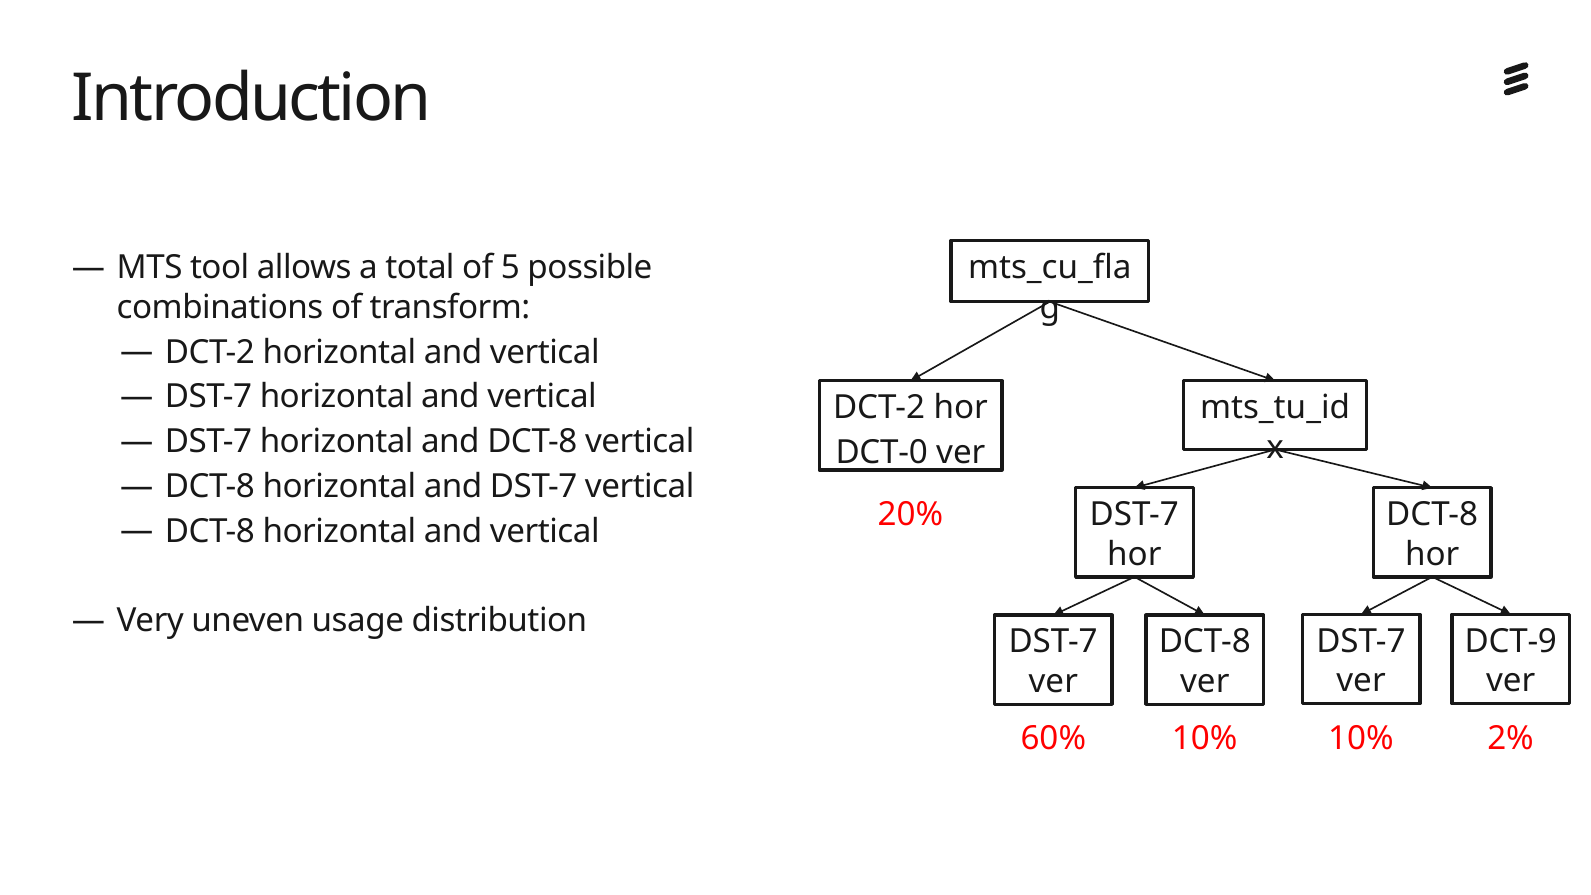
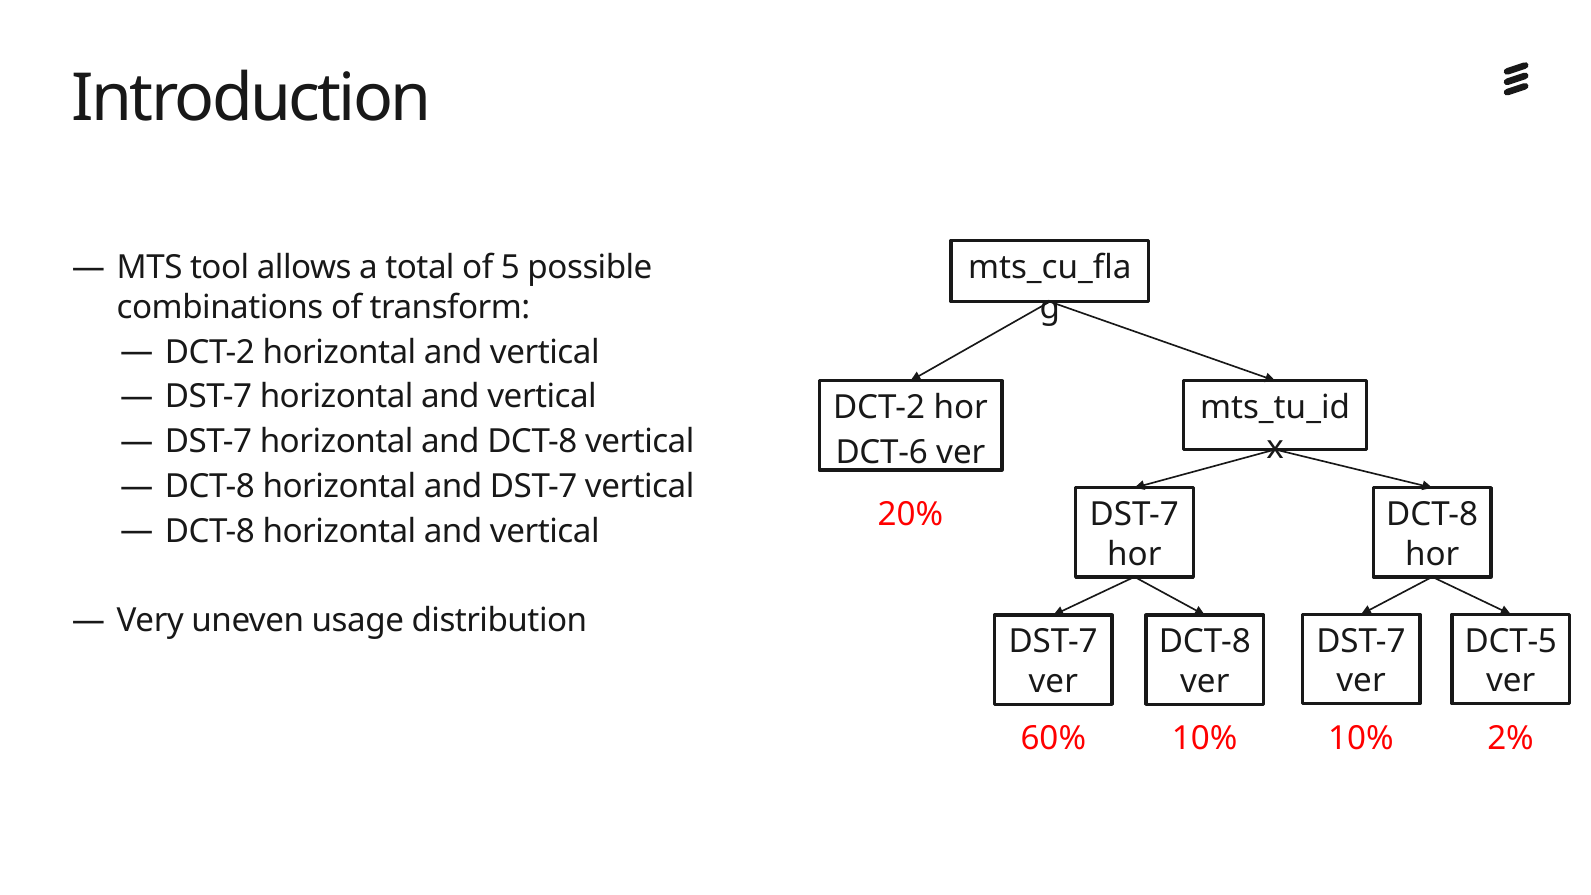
DCT-0: DCT-0 -> DCT-6
DCT-9: DCT-9 -> DCT-5
